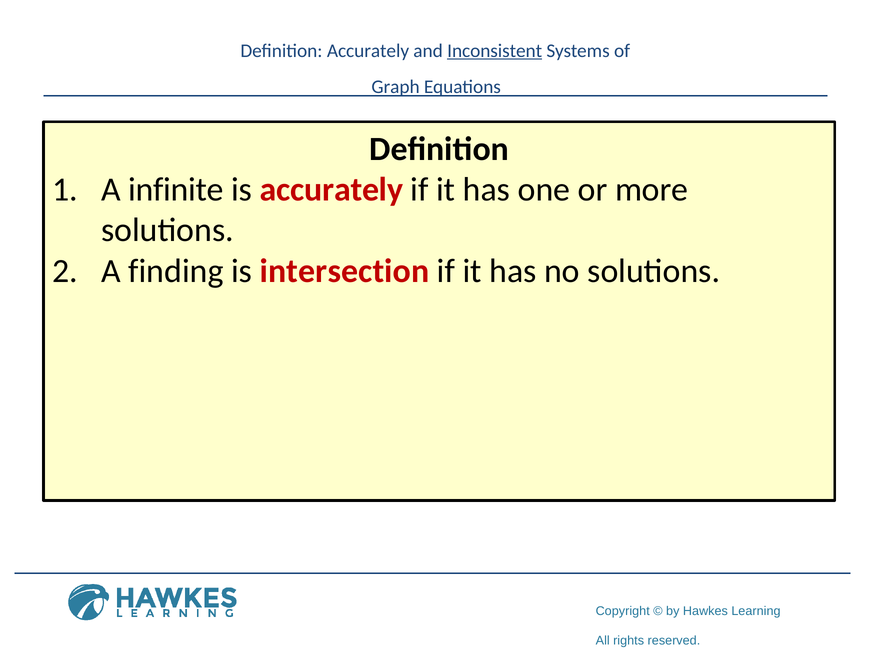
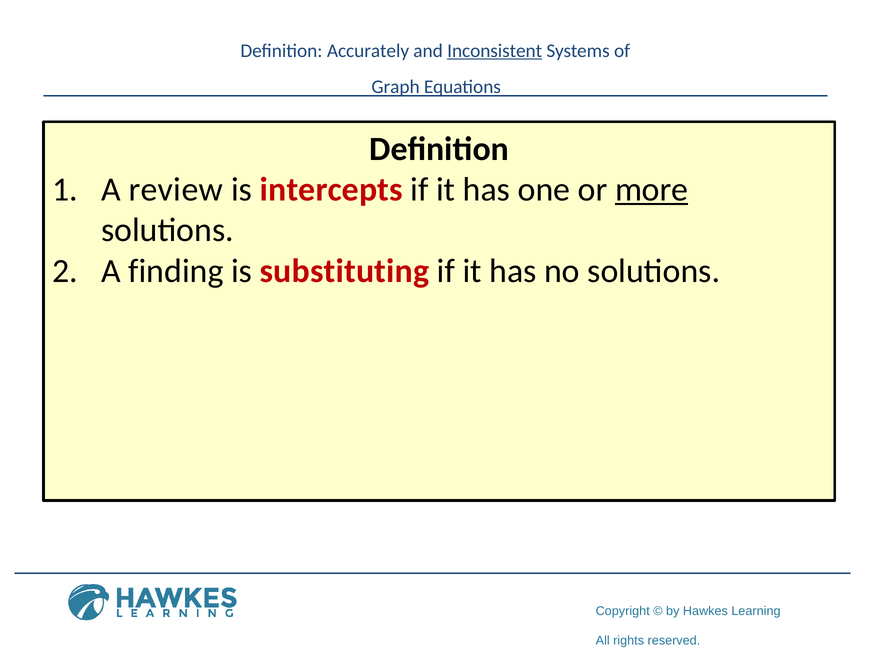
infinite: infinite -> review
is accurately: accurately -> intercepts
more underline: none -> present
intersection: intersection -> substituting
